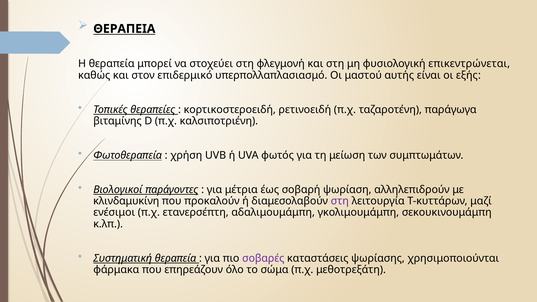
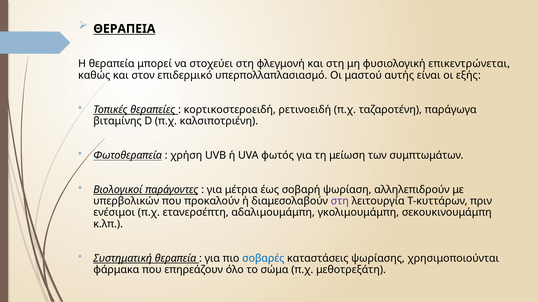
κλινδαμυκίνη: κλινδαμυκίνη -> υπερβολικών
μαζί: μαζί -> πριν
σοβαρές colour: purple -> blue
